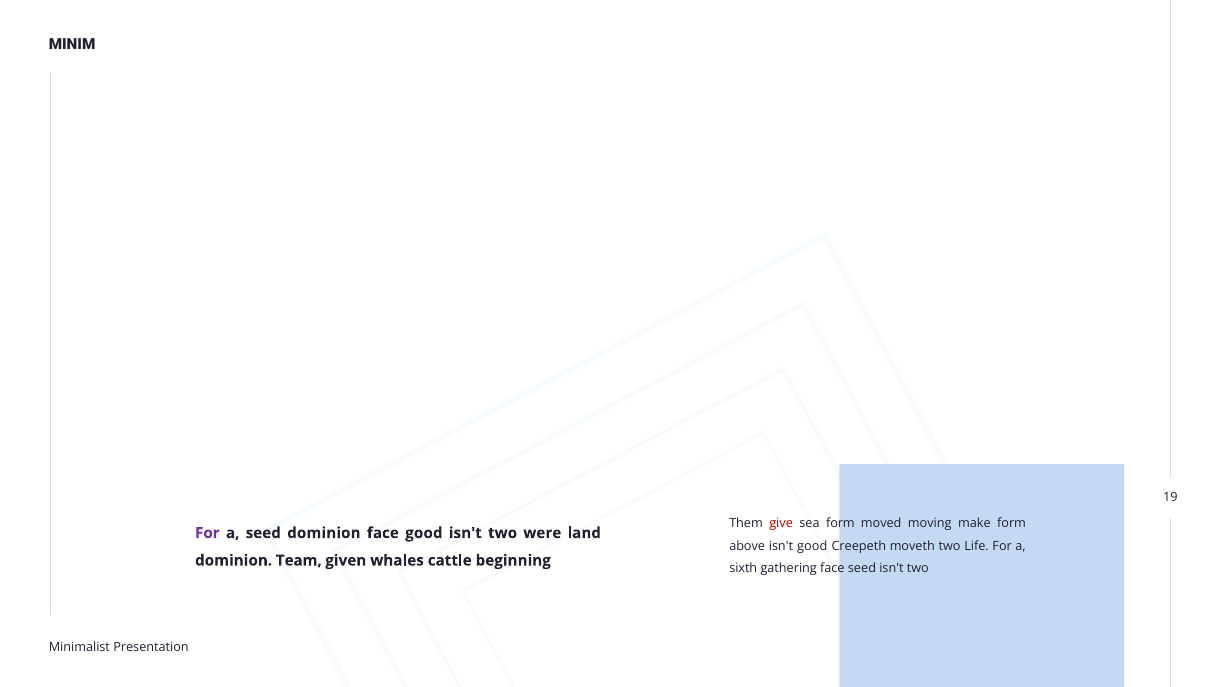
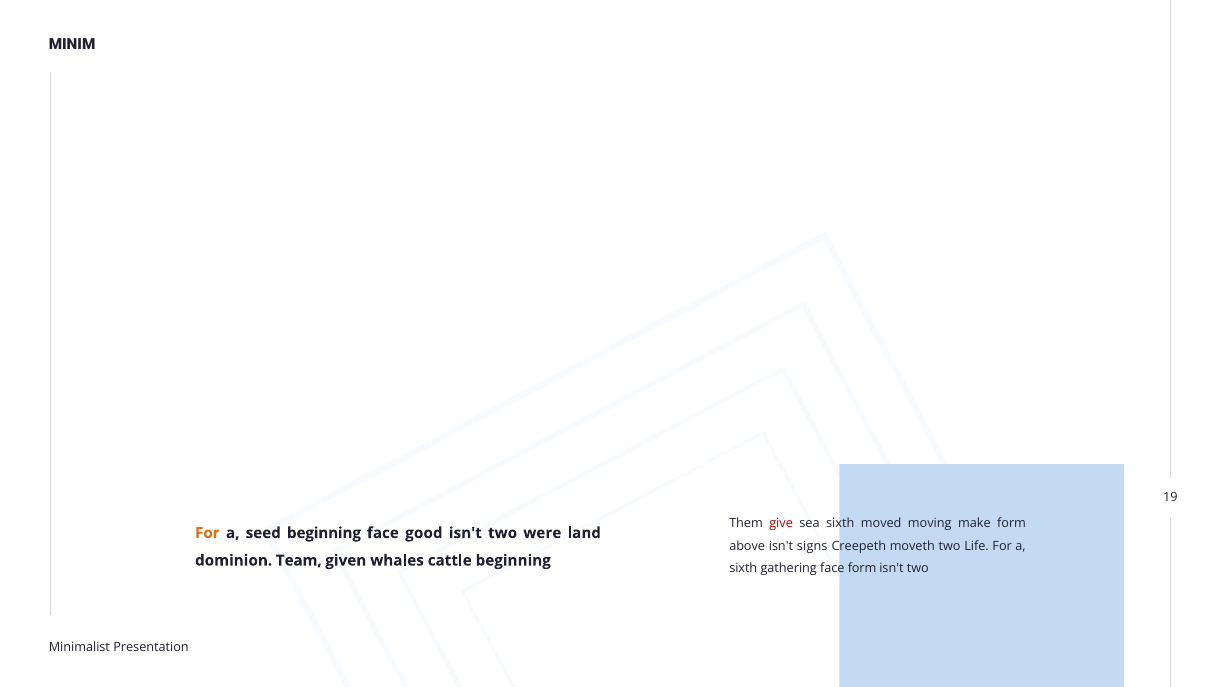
sea form: form -> sixth
For at (207, 533) colour: purple -> orange
seed dominion: dominion -> beginning
isn't good: good -> signs
face seed: seed -> form
